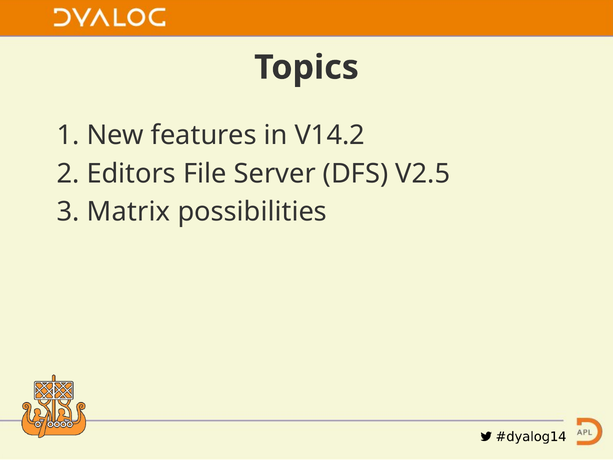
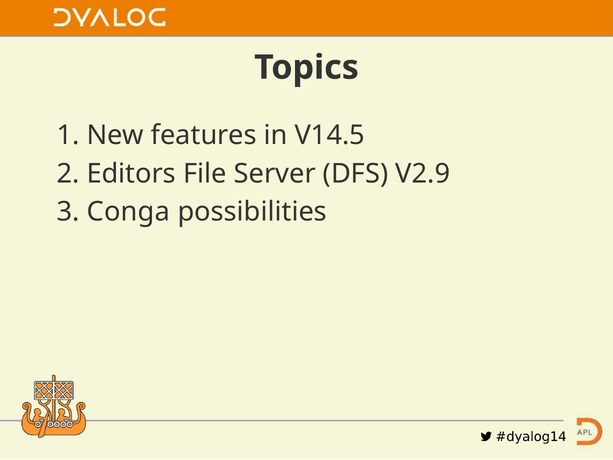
V14.2: V14.2 -> V14.5
V2.5: V2.5 -> V2.9
Matrix: Matrix -> Conga
